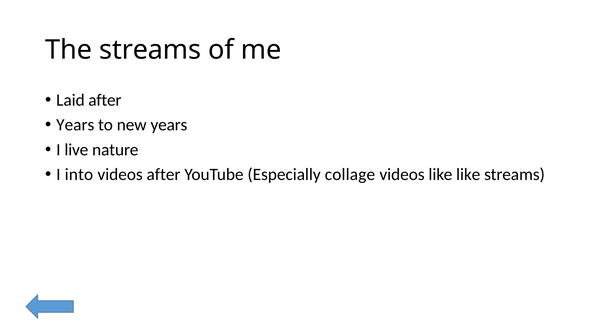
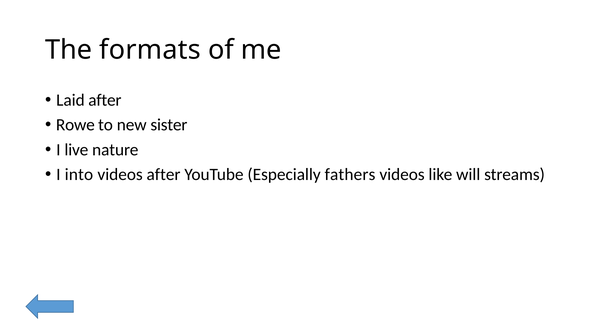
The streams: streams -> formats
Years at (75, 125): Years -> Rowe
new years: years -> sister
collage: collage -> fathers
like like: like -> will
